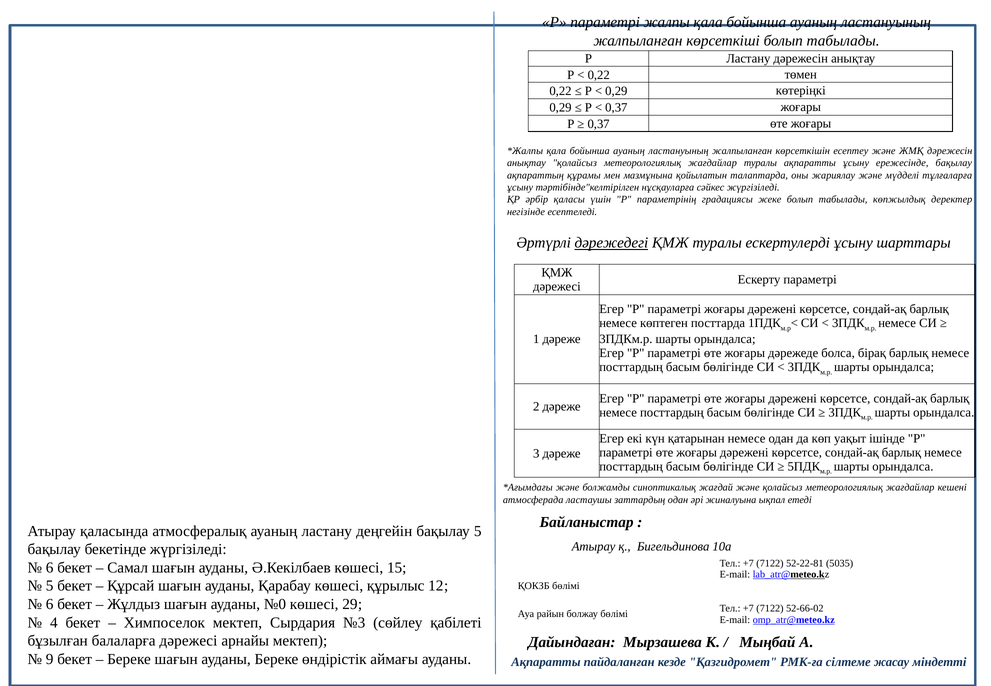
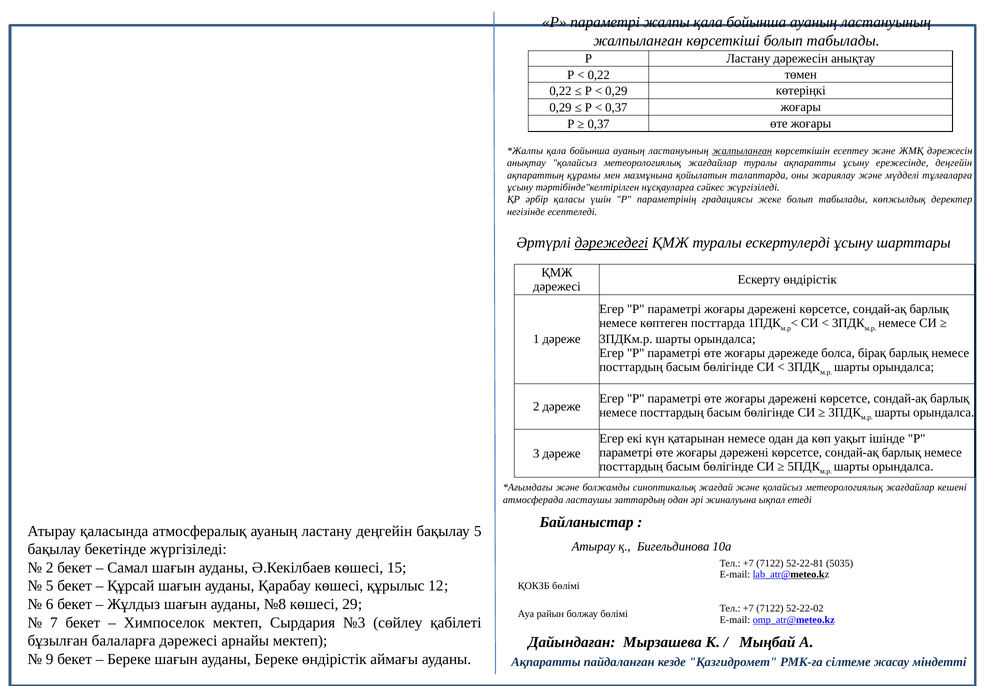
жалпыланған at (742, 151) underline: none -> present
ережесінде бақылау: бақылау -> деңгейін
Ескерту параметрі: параметрі -> өндірістік
6 at (50, 568): 6 -> 2
№0: №0 -> №8
52-66-02: 52-66-02 -> 52-22-02
4: 4 -> 7
